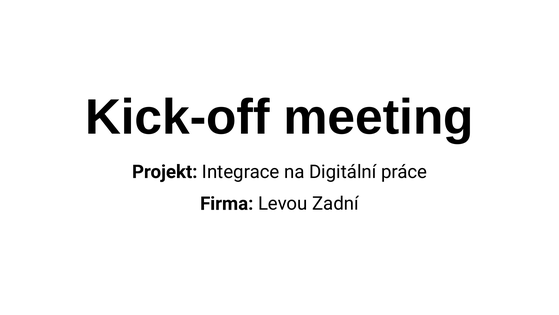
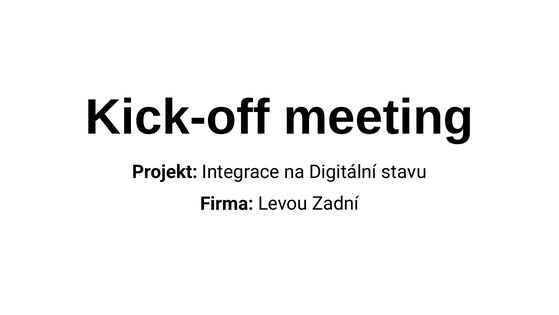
práce: práce -> stavu
